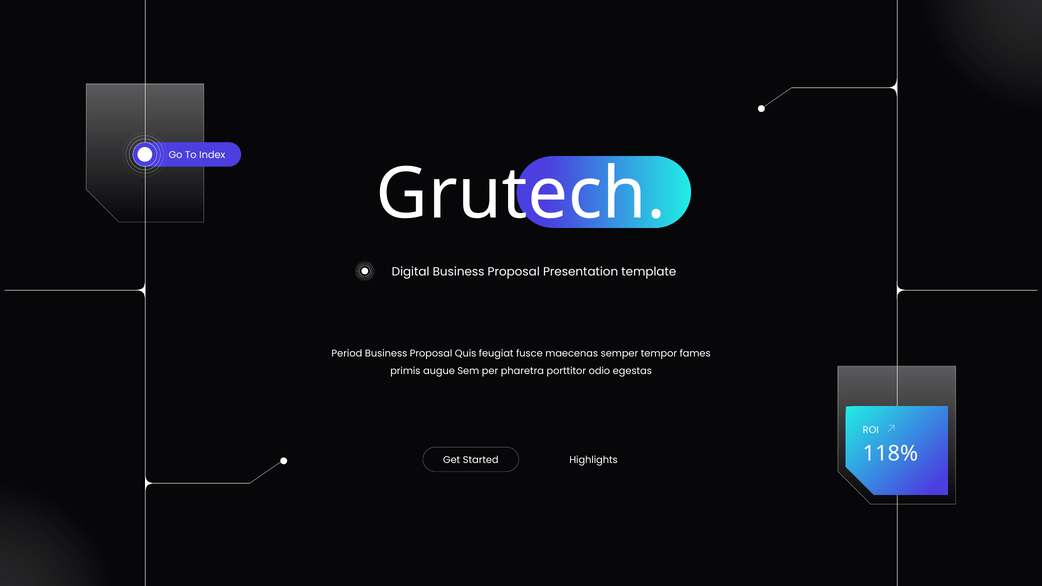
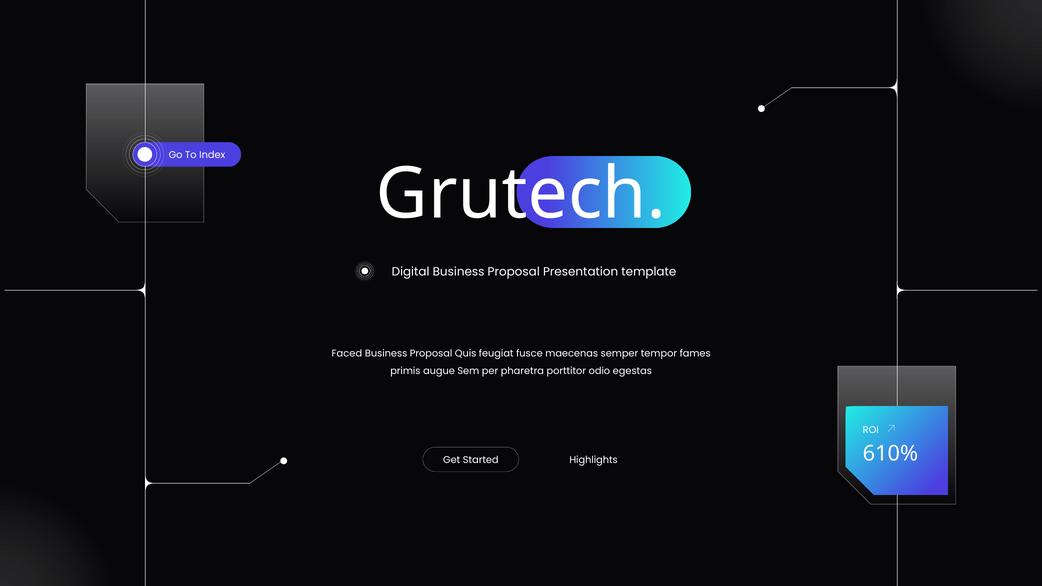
Period: Period -> Faced
118%: 118% -> 610%
